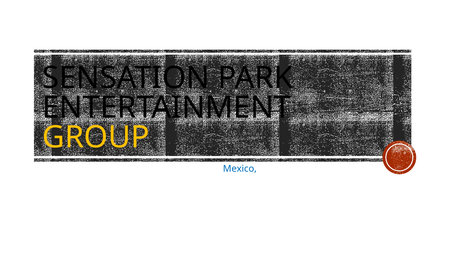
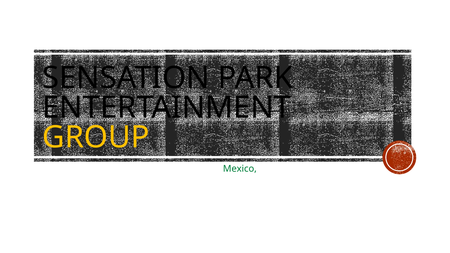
Mexico colour: blue -> green
